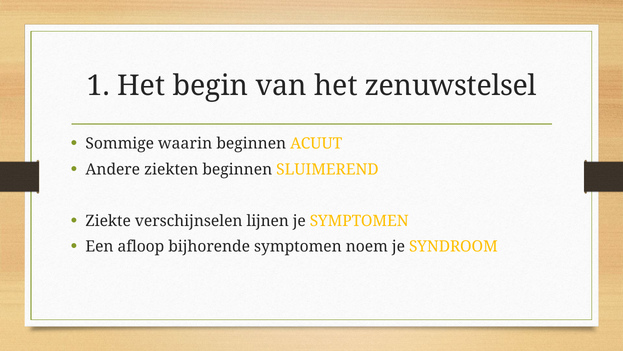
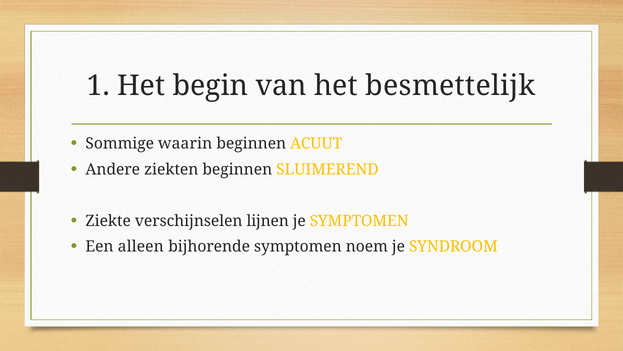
zenuwstelsel: zenuwstelsel -> besmettelijk
afloop: afloop -> alleen
